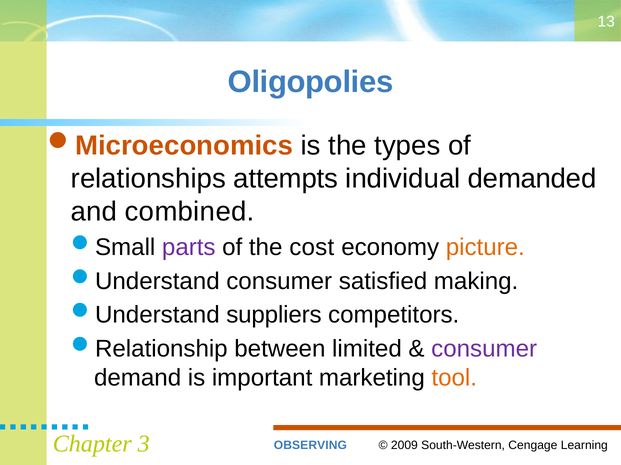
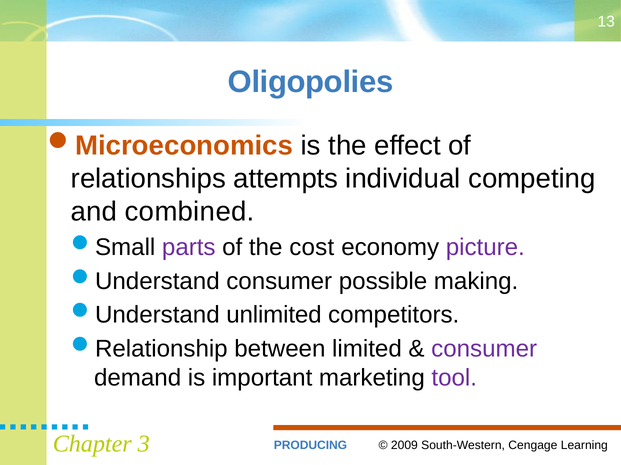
types: types -> effect
demanded: demanded -> competing
picture colour: orange -> purple
satisfied: satisfied -> possible
suppliers: suppliers -> unlimited
tool colour: orange -> purple
OBSERVING: OBSERVING -> PRODUCING
